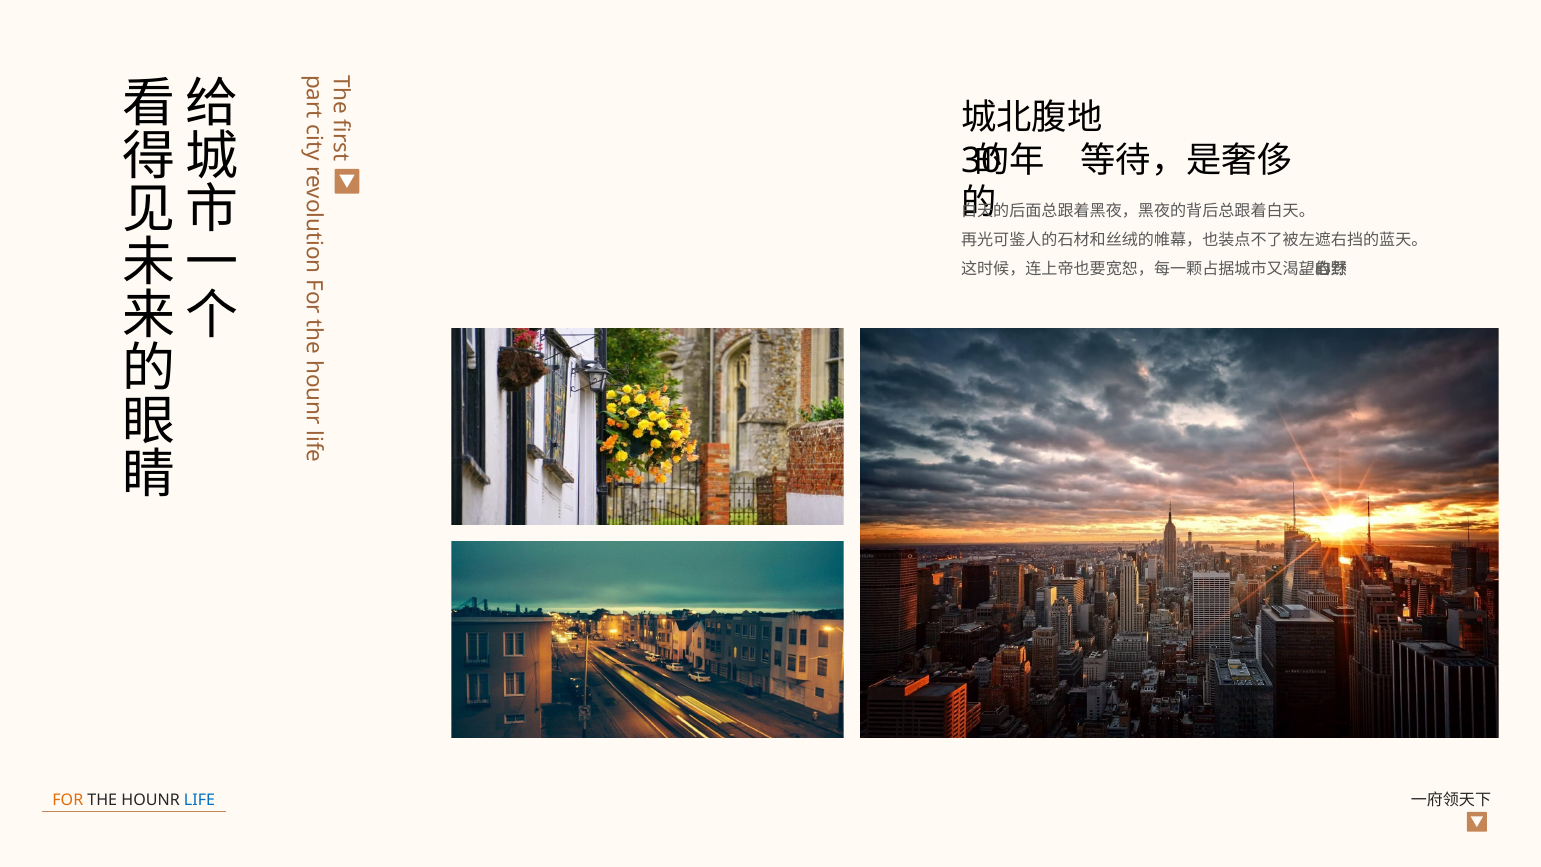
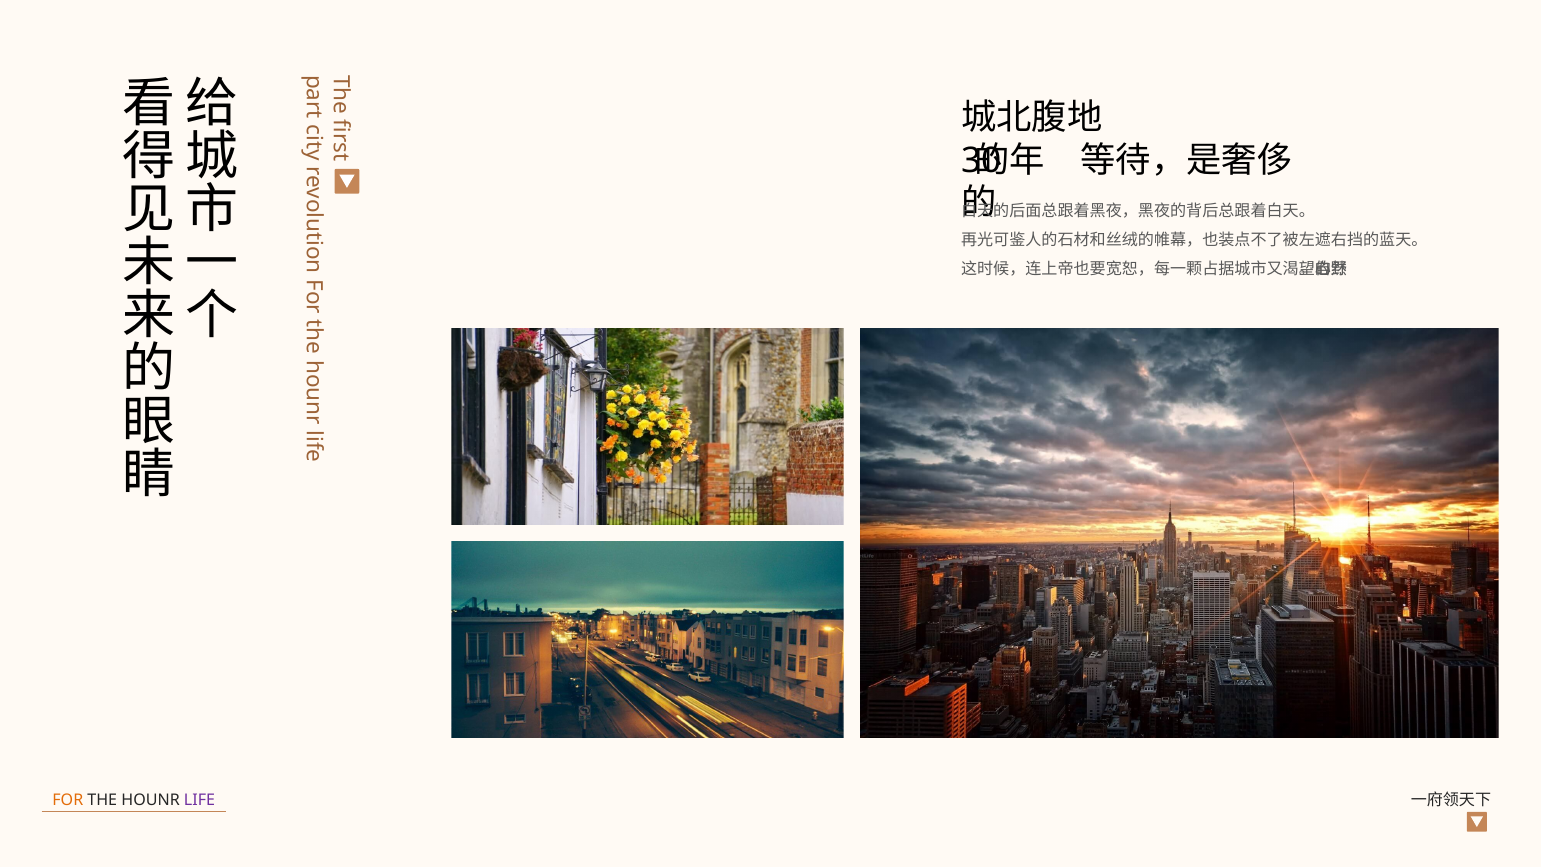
LIFE colour: blue -> purple
